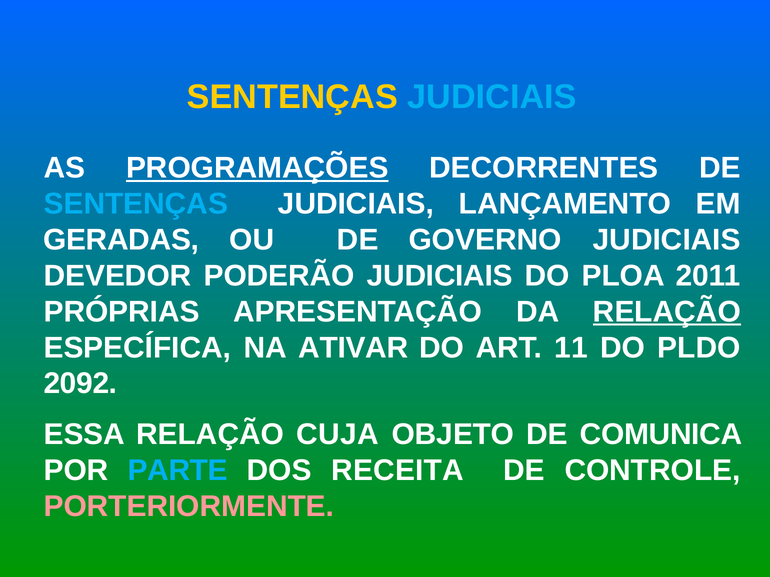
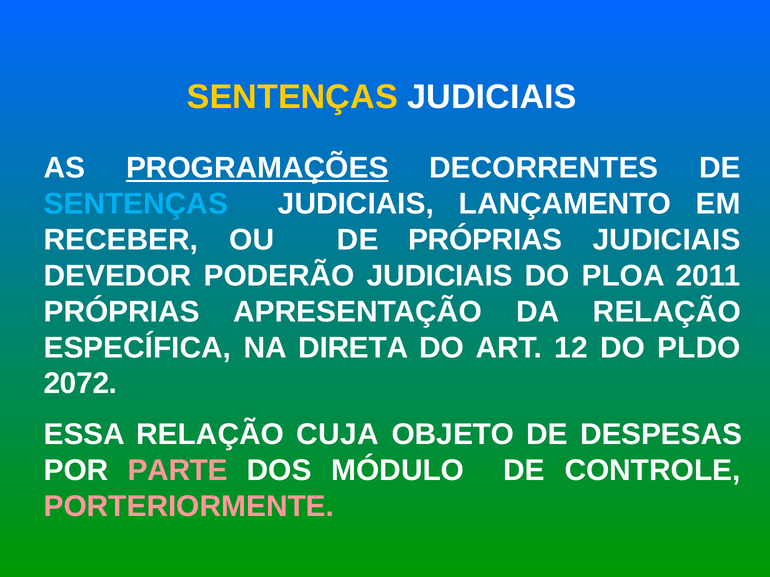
JUDICIAIS at (492, 97) colour: light blue -> white
GERADAS: GERADAS -> RECEBER
DE GOVERNO: GOVERNO -> PRÓPRIAS
RELAÇÃO at (667, 312) underline: present -> none
ATIVAR: ATIVAR -> DIRETA
11: 11 -> 12
2092: 2092 -> 2072
COMUNICA: COMUNICA -> DESPESAS
PARTE colour: light blue -> pink
RECEITA: RECEITA -> MÓDULO
